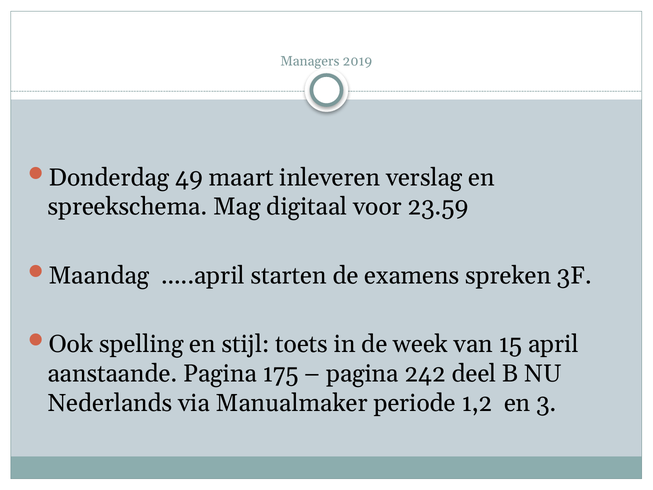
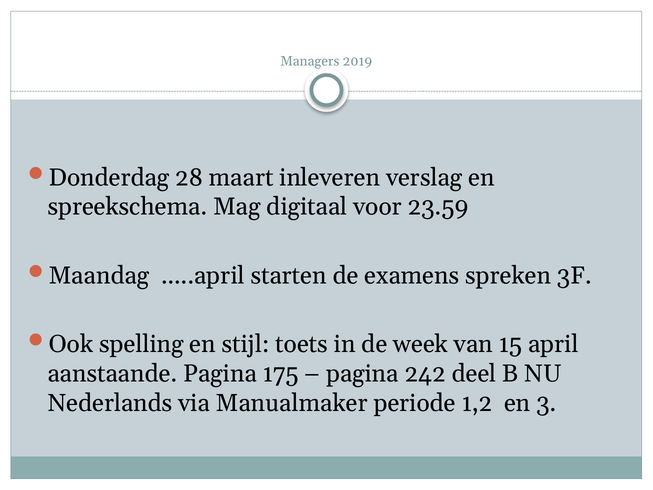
49: 49 -> 28
